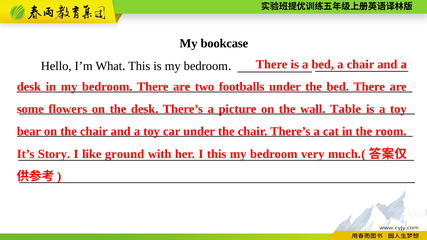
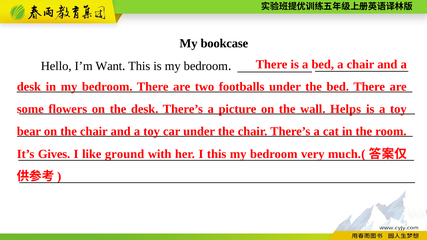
What: What -> Want
Table: Table -> Helps
Story: Story -> Gives
